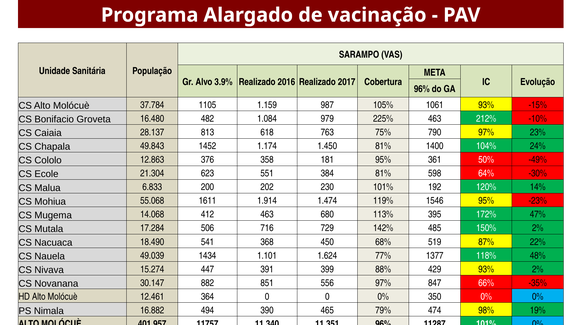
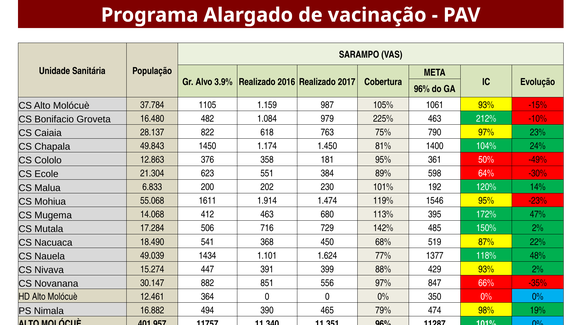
813: 813 -> 822
1452: 1452 -> 1450
384 81%: 81% -> 89%
